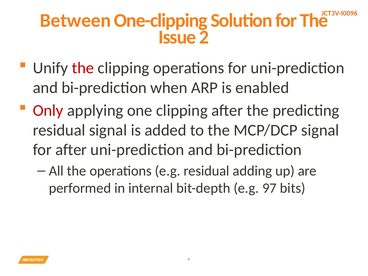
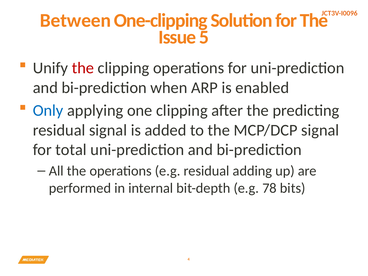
2: 2 -> 5
Only colour: red -> blue
for after: after -> total
97: 97 -> 78
